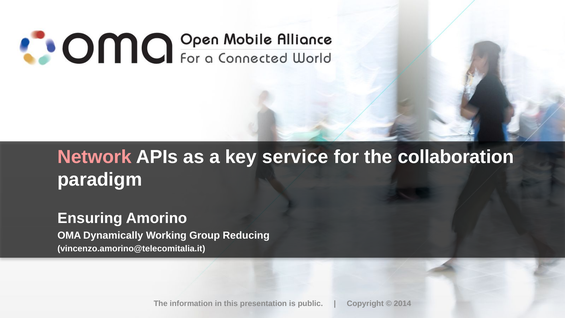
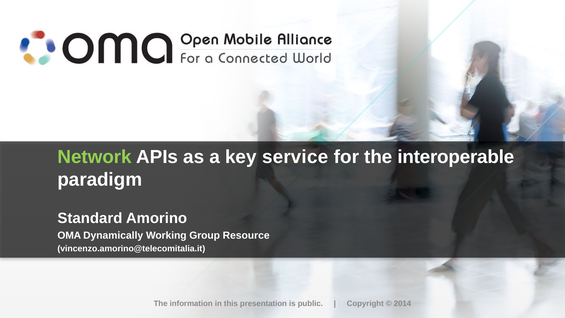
Network colour: pink -> light green
collaboration: collaboration -> interoperable
Ensuring: Ensuring -> Standard
Reducing: Reducing -> Resource
